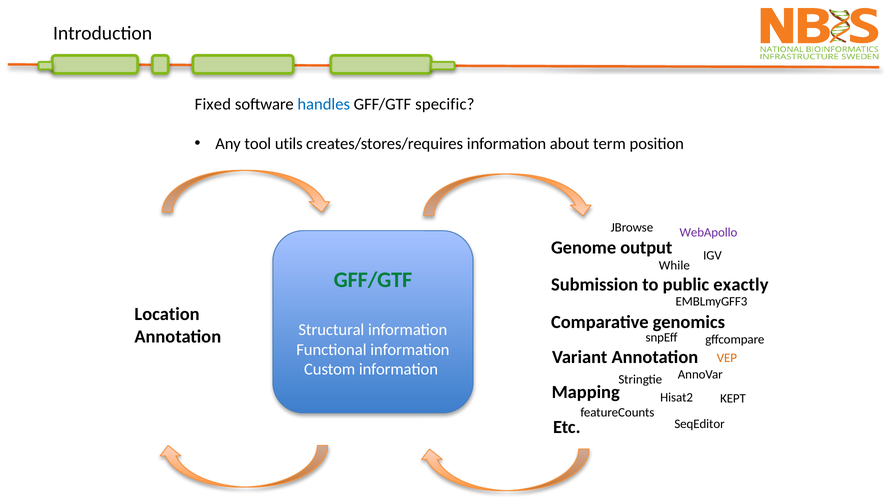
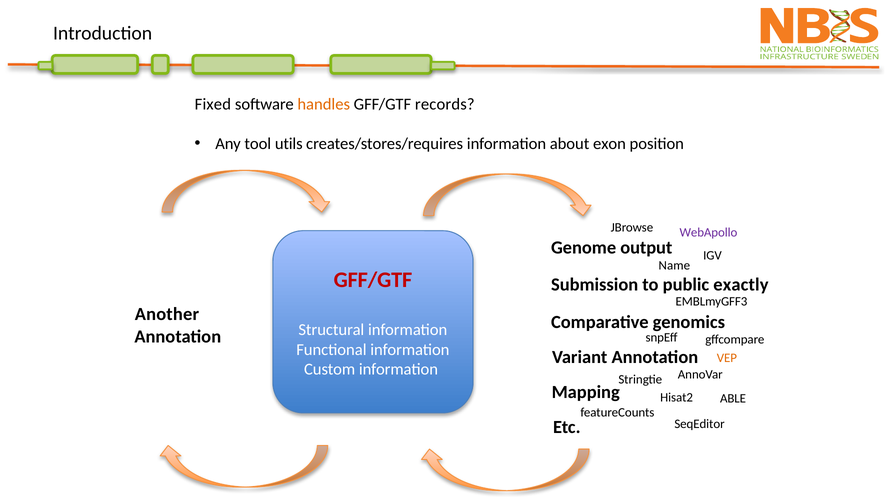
handles colour: blue -> orange
specific: specific -> records
term: term -> exon
While: While -> Name
GFF/GTF at (373, 280) colour: green -> red
Location: Location -> Another
KEPT: KEPT -> ABLE
